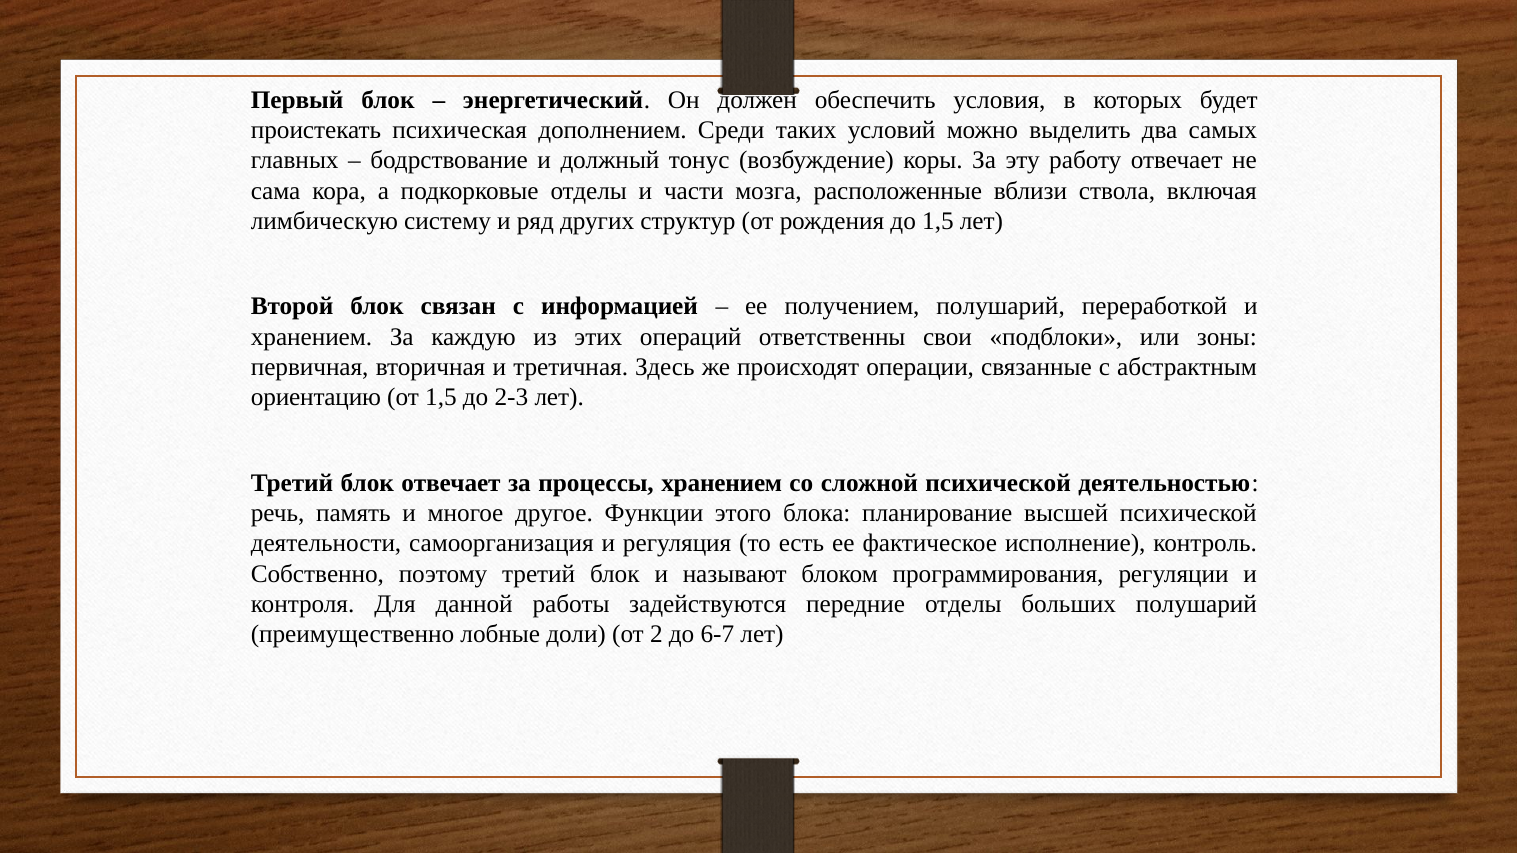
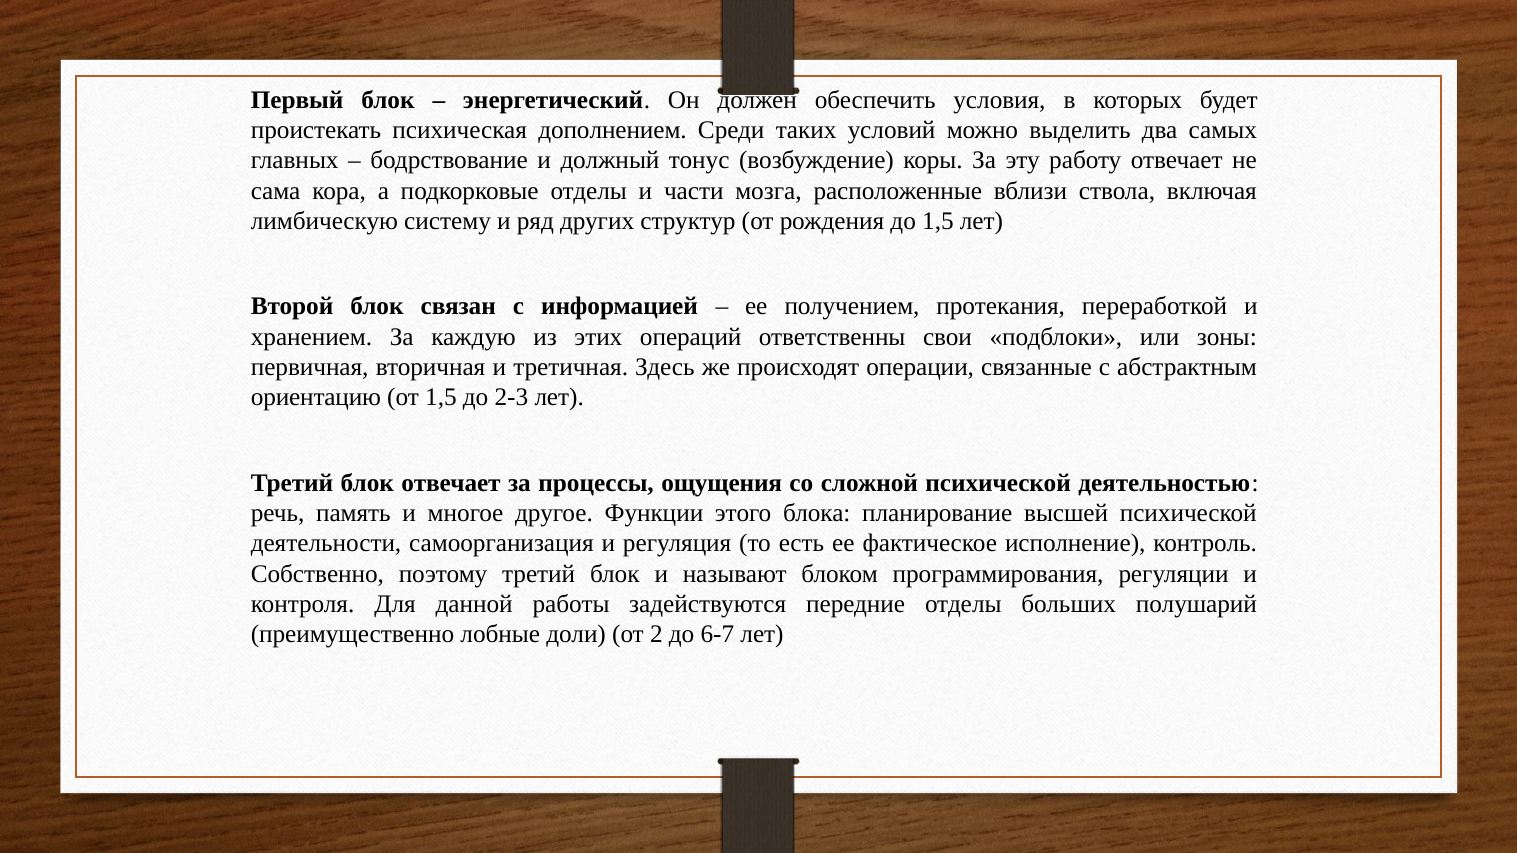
получением полушарий: полушарий -> протекания
процессы хранением: хранением -> ощущения
